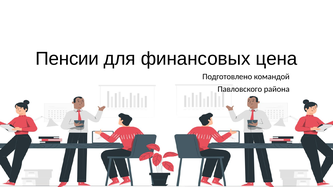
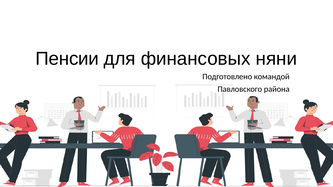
цена: цена -> няни
